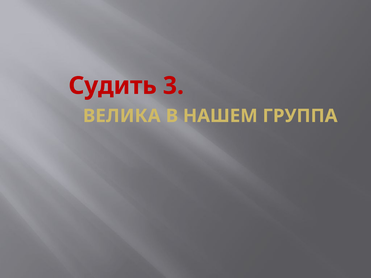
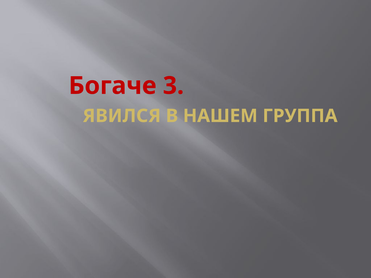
Судить: Судить -> Богаче
ВЕЛИКА: ВЕЛИКА -> ЯВИЛСЯ
